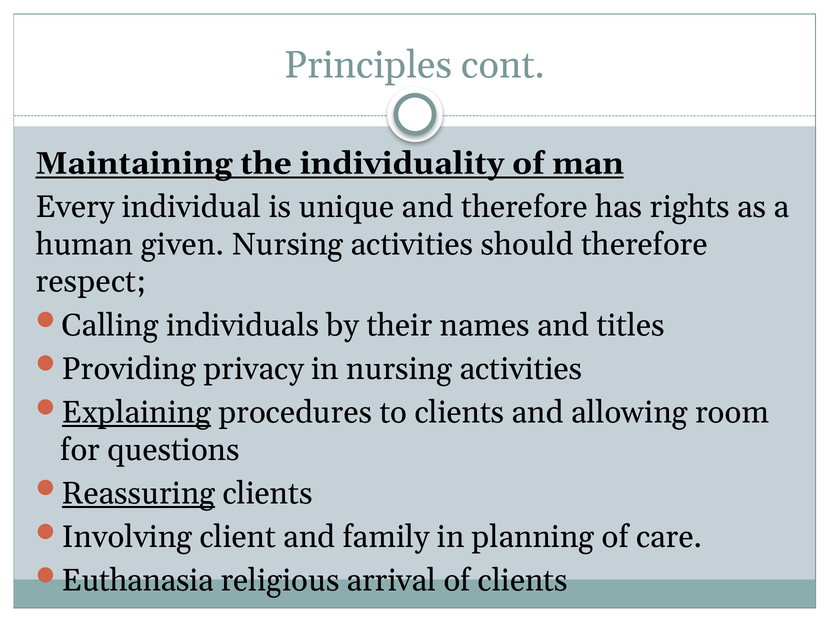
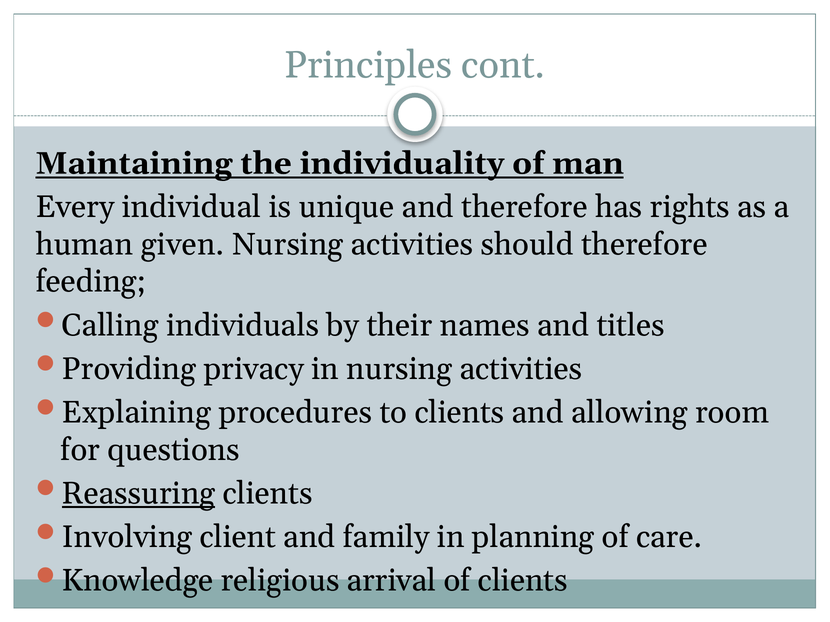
respect: respect -> feeding
Explaining underline: present -> none
Euthanasia: Euthanasia -> Knowledge
